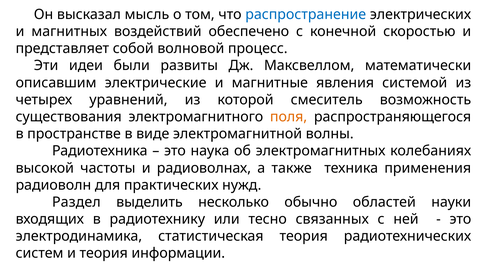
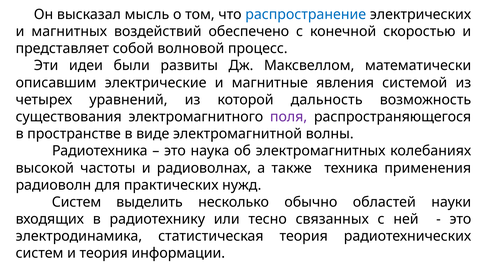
смеситель: смеситель -> дальность
поля colour: orange -> purple
Раздел at (76, 202): Раздел -> Систем
